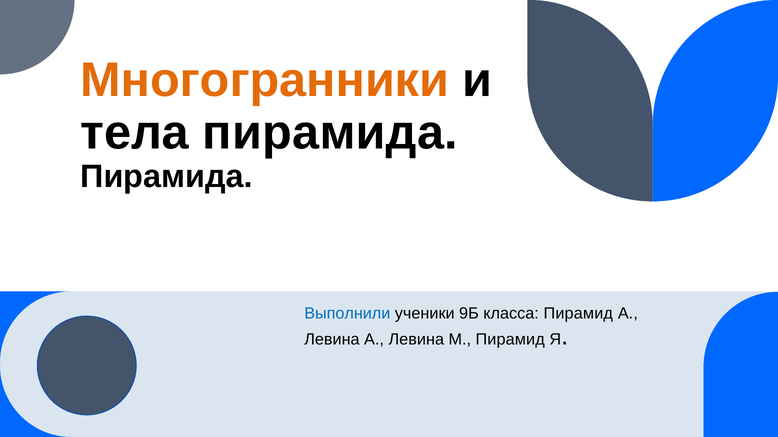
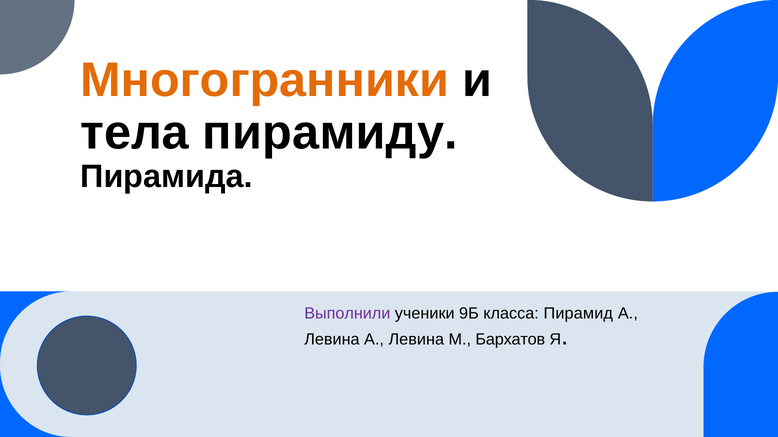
тела пирамида: пирамида -> пирамиду
Выполнили colour: blue -> purple
М Пирамид: Пирамид -> Бархатов
